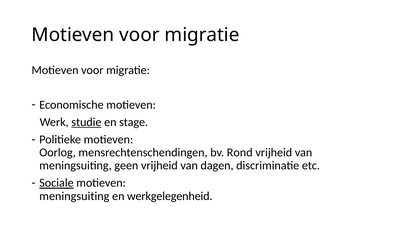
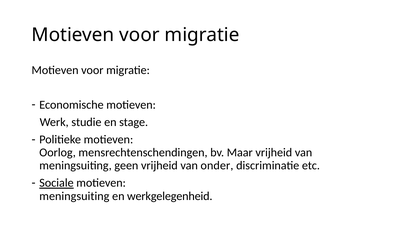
studie underline: present -> none
Rond: Rond -> Maar
dagen: dagen -> onder
